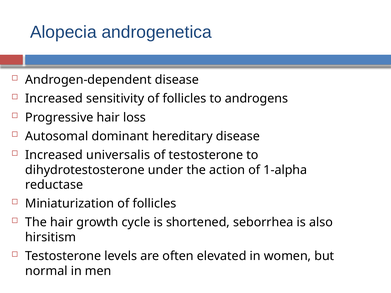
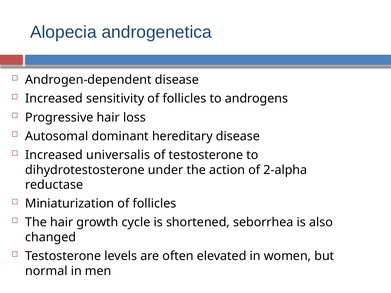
1-alpha: 1-alpha -> 2-alpha
hirsitism: hirsitism -> changed
